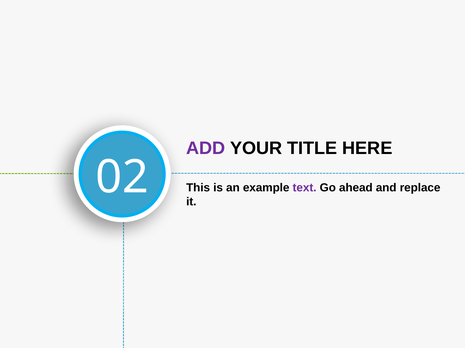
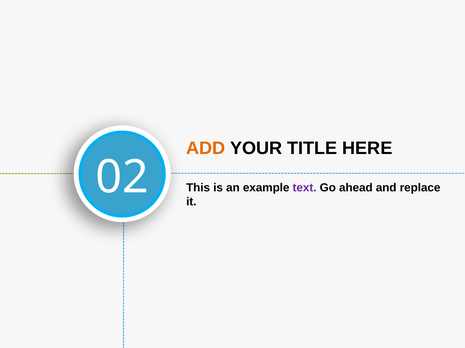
ADD colour: purple -> orange
